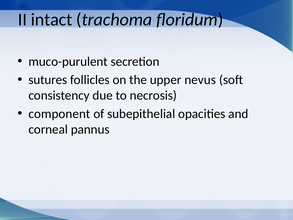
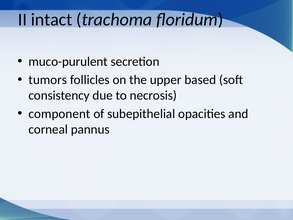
sutures: sutures -> tumors
nevus: nevus -> based
